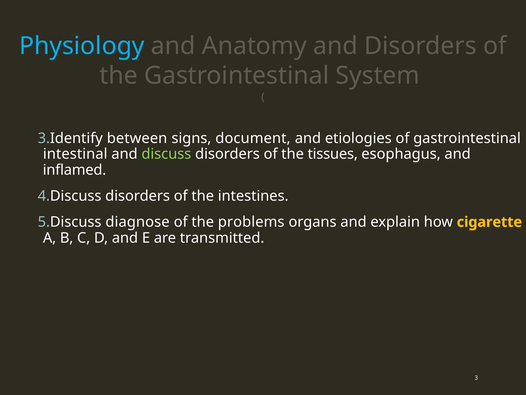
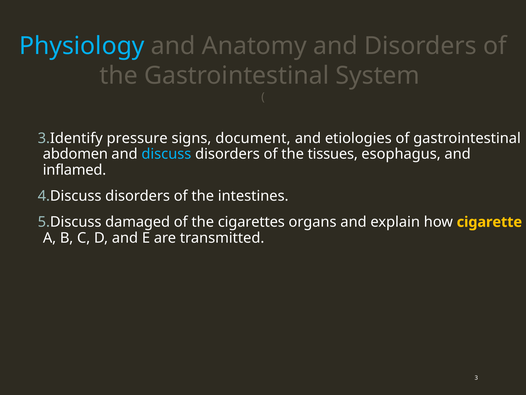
between: between -> pressure
intestinal: intestinal -> abdomen
discuss colour: light green -> light blue
diagnose: diagnose -> damaged
problems: problems -> cigarettes
